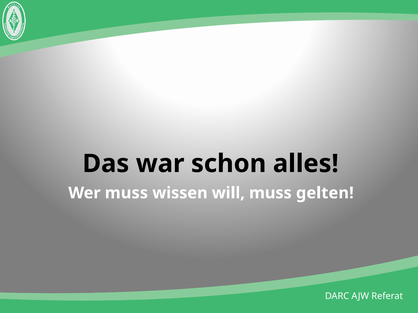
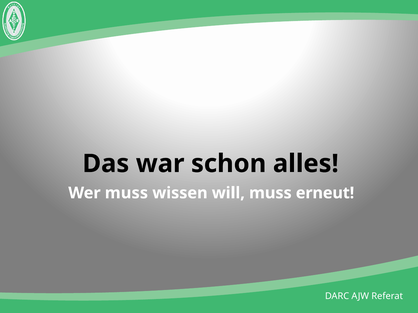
gelten: gelten -> erneut
